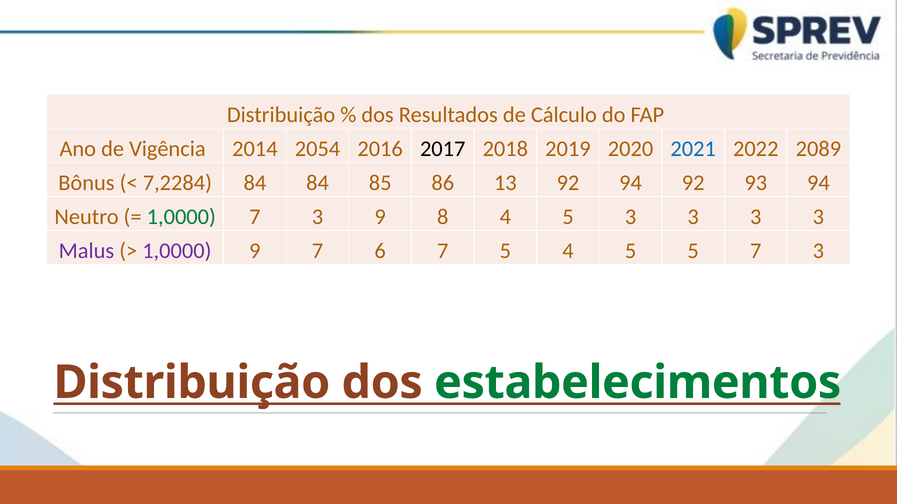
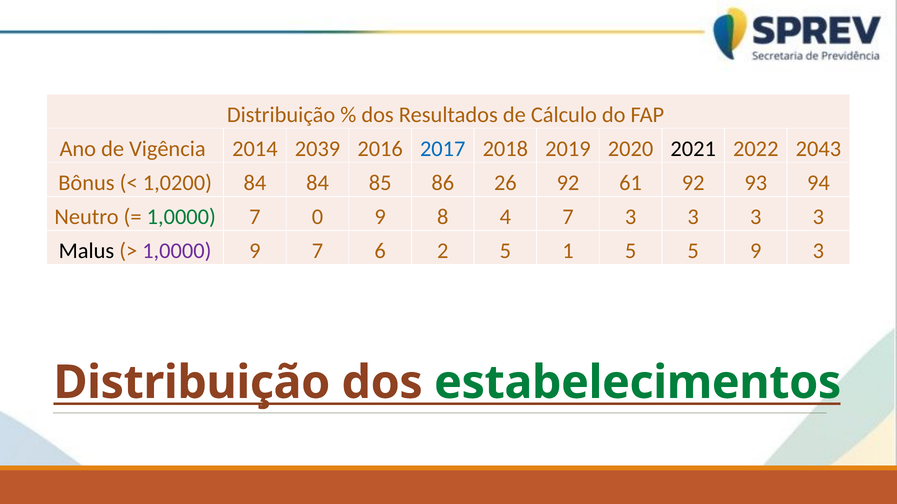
2054: 2054 -> 2039
2017 colour: black -> blue
2021 colour: blue -> black
2089: 2089 -> 2043
7,2284: 7,2284 -> 1,0200
13: 13 -> 26
92 94: 94 -> 61
3 at (317, 217): 3 -> 0
8 4 5: 5 -> 7
Malus colour: purple -> black
6 7: 7 -> 2
5 4: 4 -> 1
5 7: 7 -> 9
